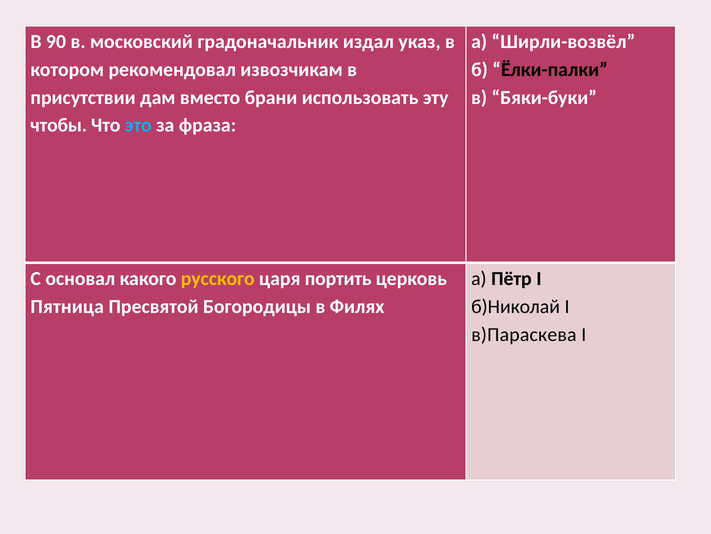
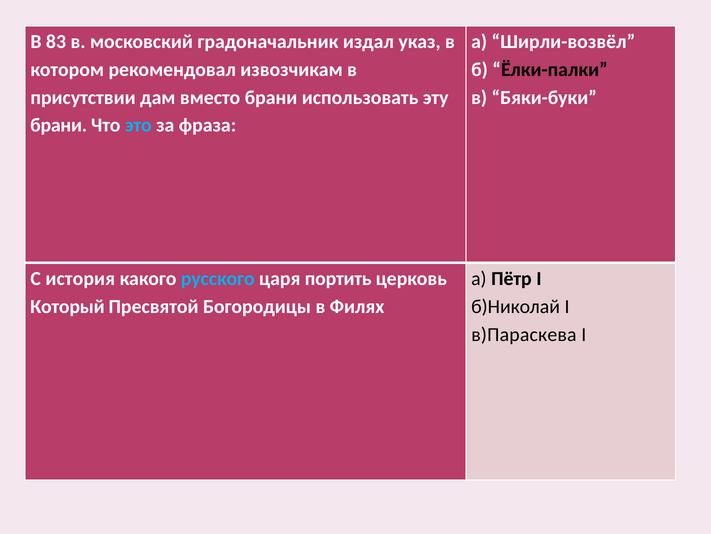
90: 90 -> 83
чтобы at (59, 125): чтобы -> брани
основал: основал -> история
русского colour: yellow -> light blue
Пятница: Пятница -> Который
